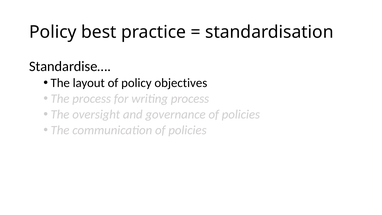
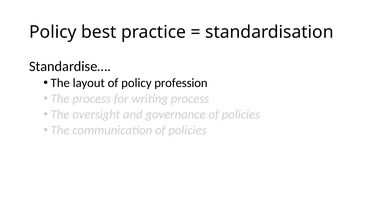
objectives: objectives -> profession
